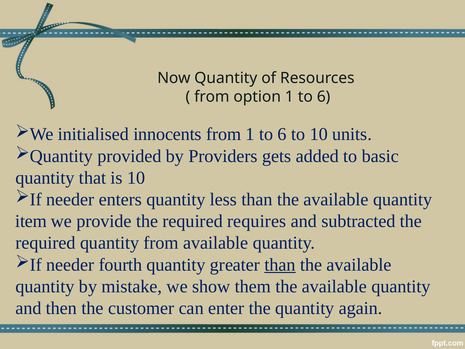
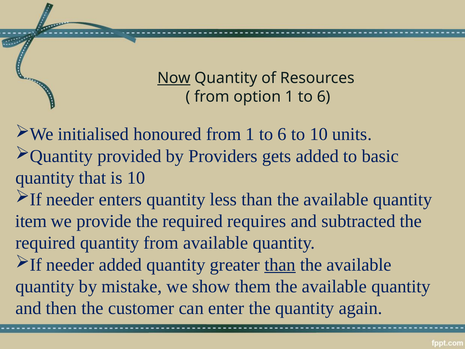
Now underline: none -> present
innocents: innocents -> honoured
needer fourth: fourth -> added
